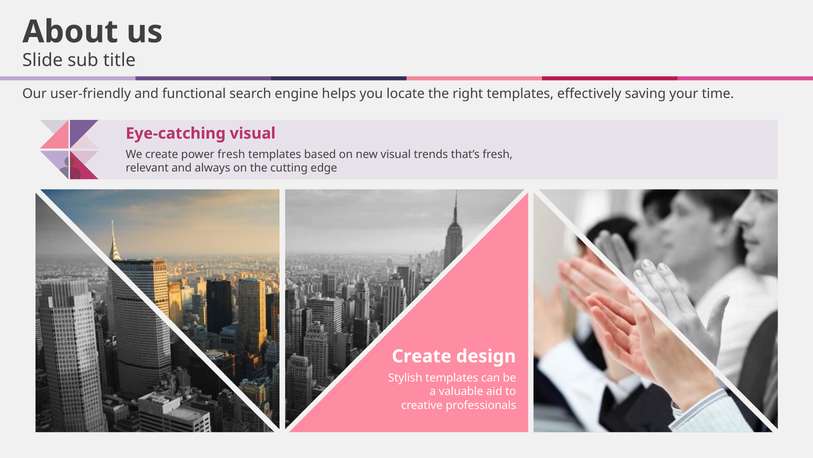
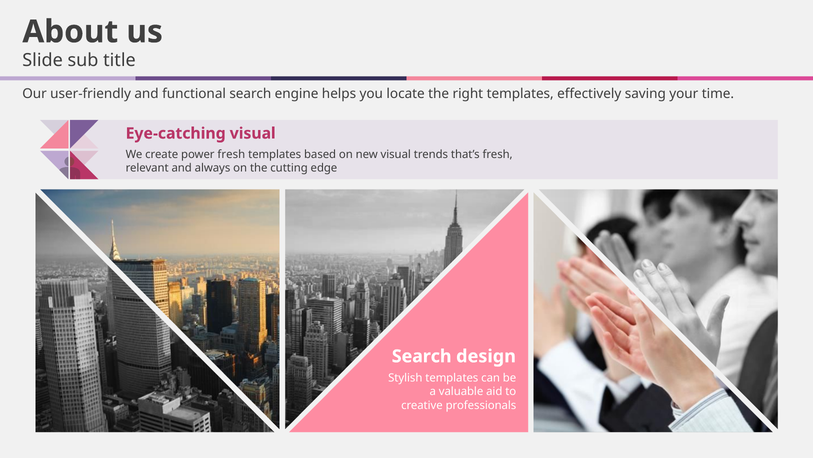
Create at (422, 356): Create -> Search
